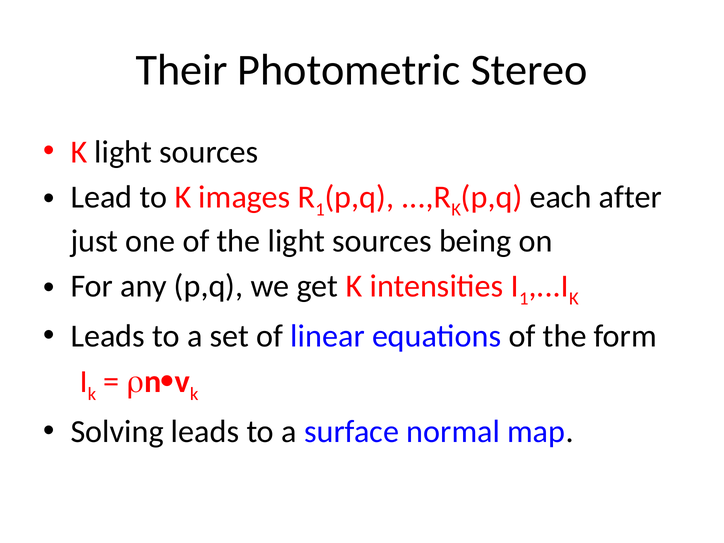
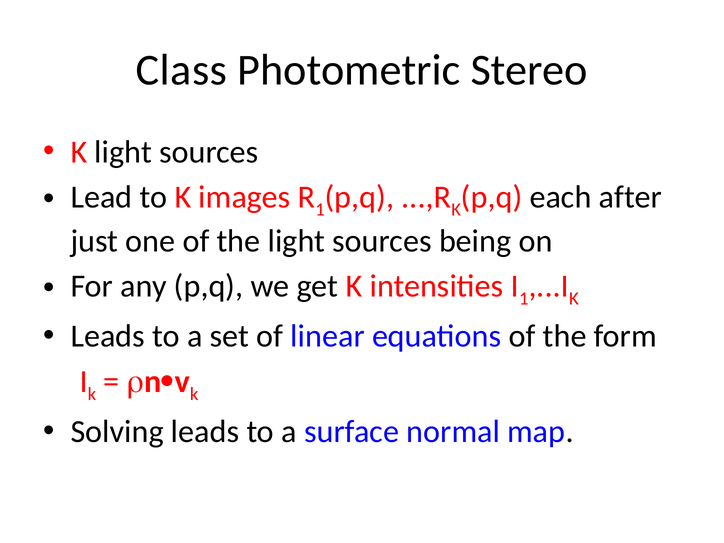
Their: Their -> Class
